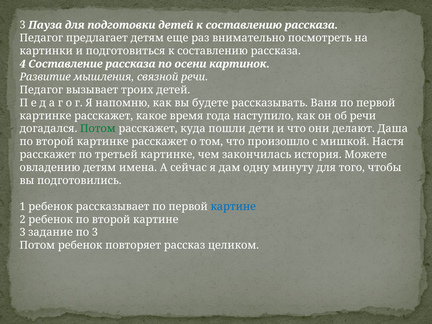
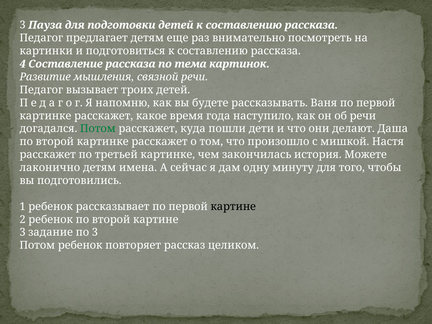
осени: осени -> тема
овладению: овладению -> лаконично
картине at (233, 207) colour: blue -> black
